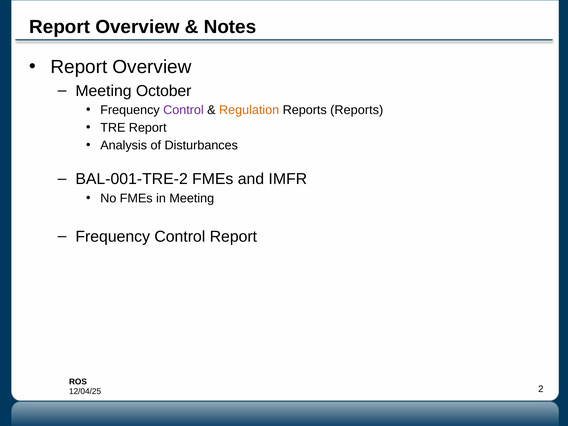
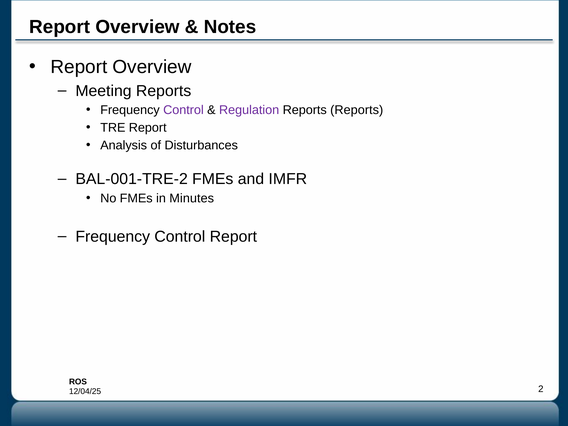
Meeting October: October -> Reports
Regulation colour: orange -> purple
in Meeting: Meeting -> Minutes
